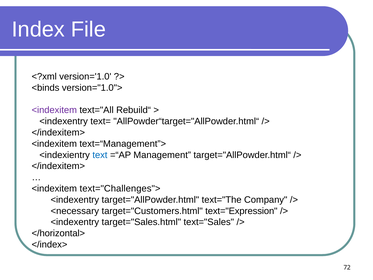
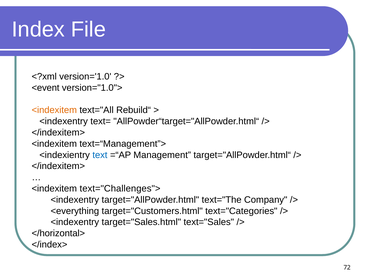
<binds: <binds -> <event
<indexitem at (54, 110) colour: purple -> orange
<necessary: <necessary -> <everything
text="Expression: text="Expression -> text="Categories
